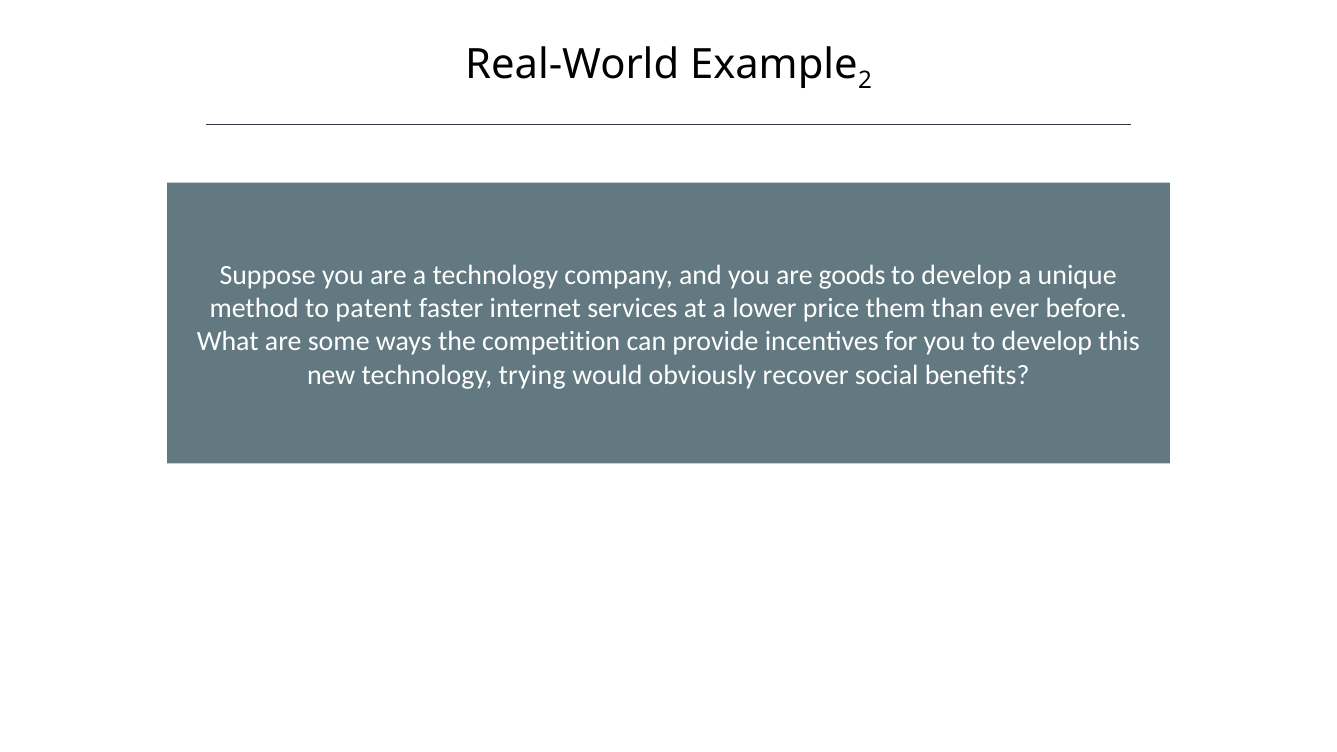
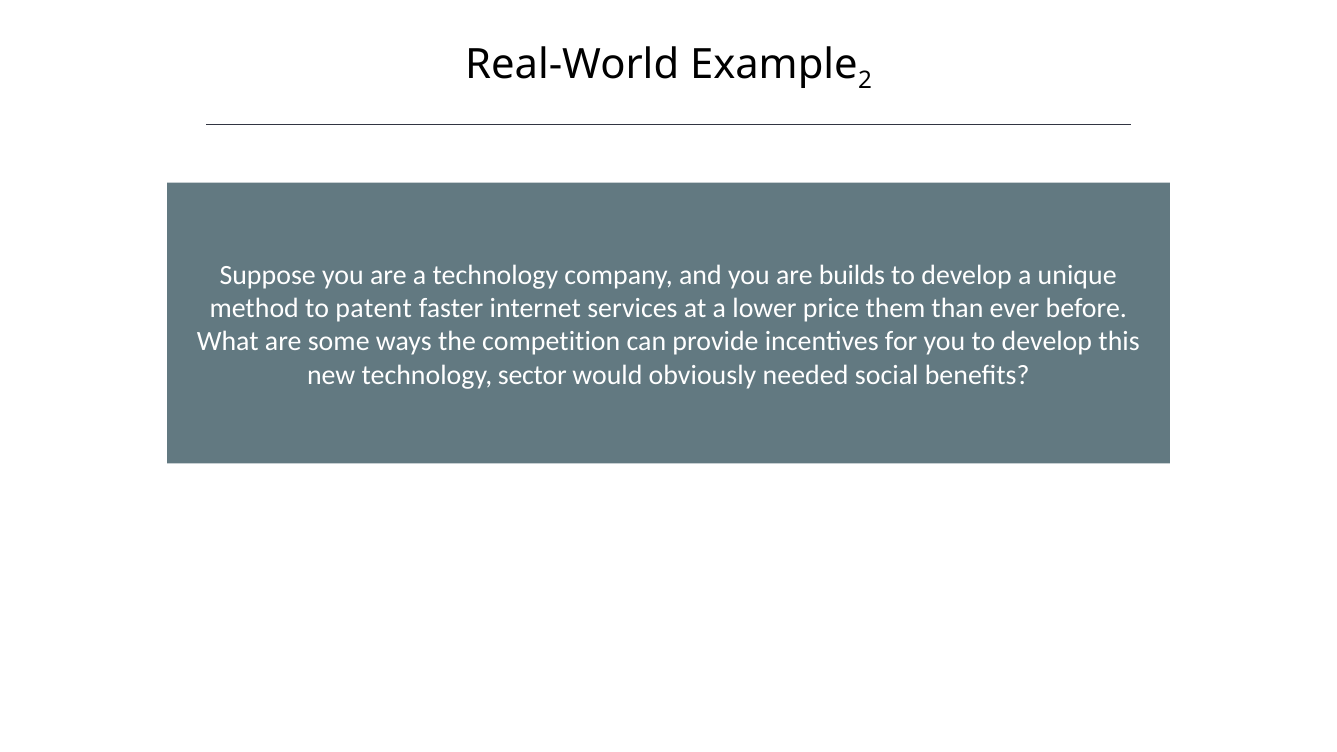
goods: goods -> builds
trying: trying -> sector
recover: recover -> needed
